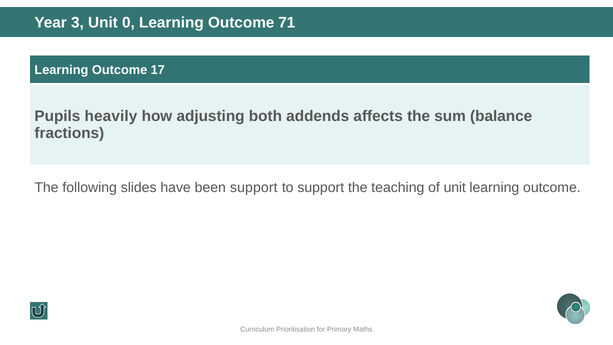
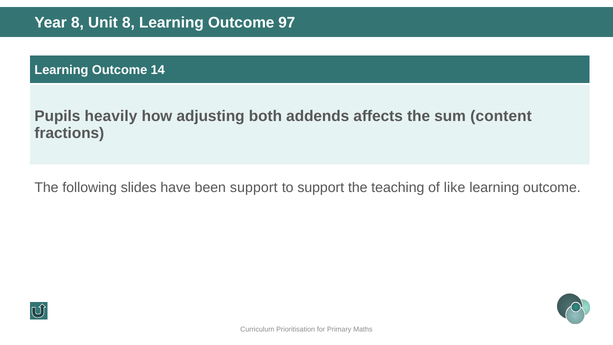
Year 3: 3 -> 8
Unit 0: 0 -> 8
71: 71 -> 97
17: 17 -> 14
balance: balance -> content
of unit: unit -> like
